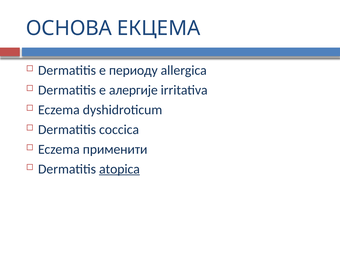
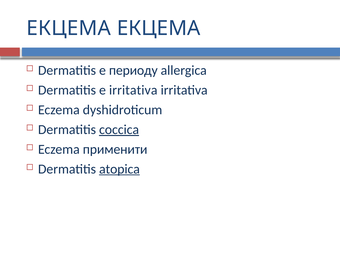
ОСНОВА at (69, 28): ОСНОВА -> ЕКЦЕМА
e алергије: алергије -> irritativa
coccica underline: none -> present
